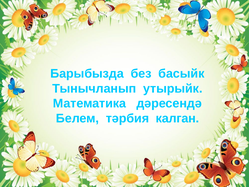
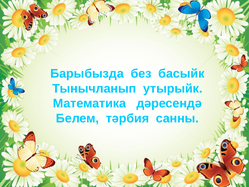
калган: калган -> санны
